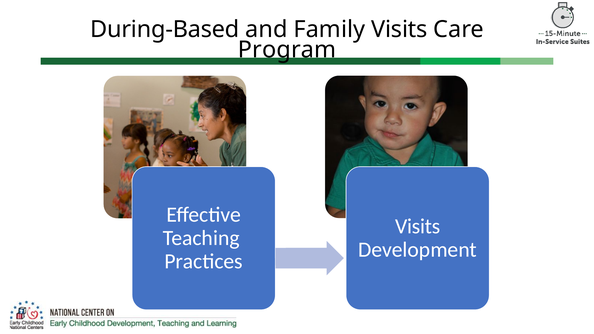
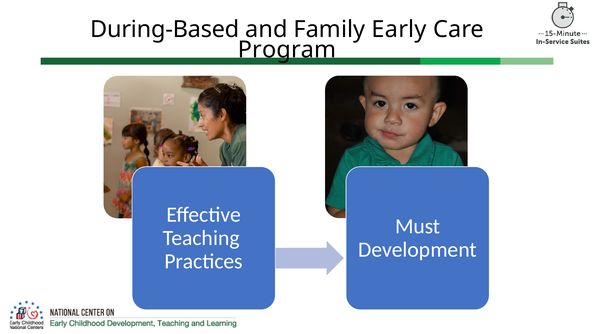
Family Visits: Visits -> Early
Visits at (418, 226): Visits -> Must
